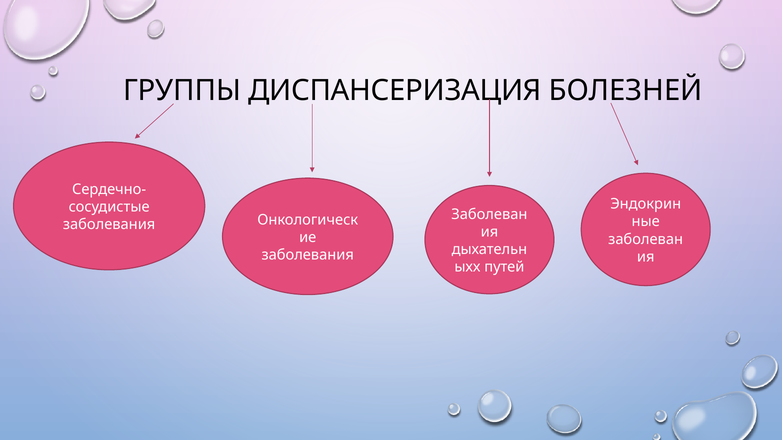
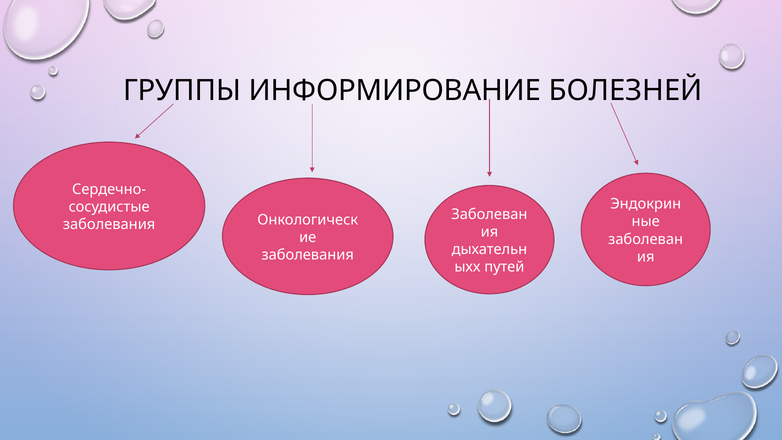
ДИСПАНСЕРИЗАЦИЯ: ДИСПАНСЕРИЗАЦИЯ -> ИНФОРМИРОВАНИЕ
